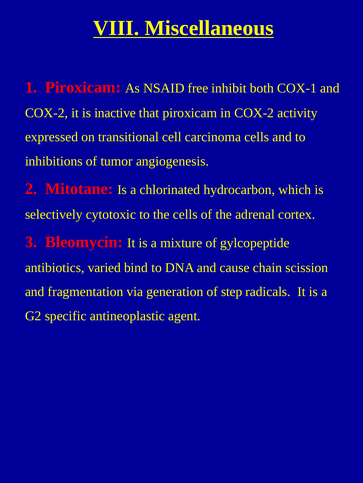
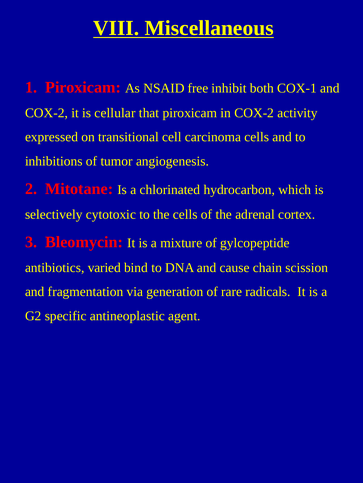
inactive: inactive -> cellular
step: step -> rare
